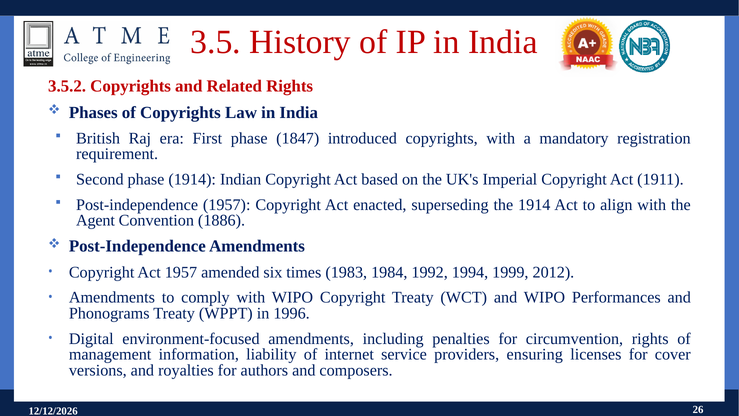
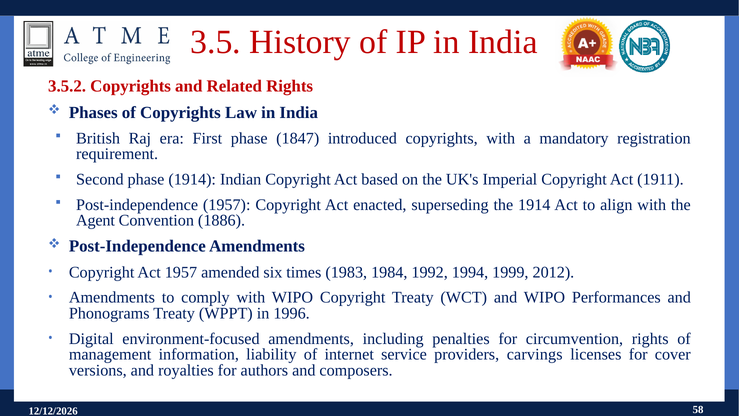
ensuring: ensuring -> carvings
26: 26 -> 58
